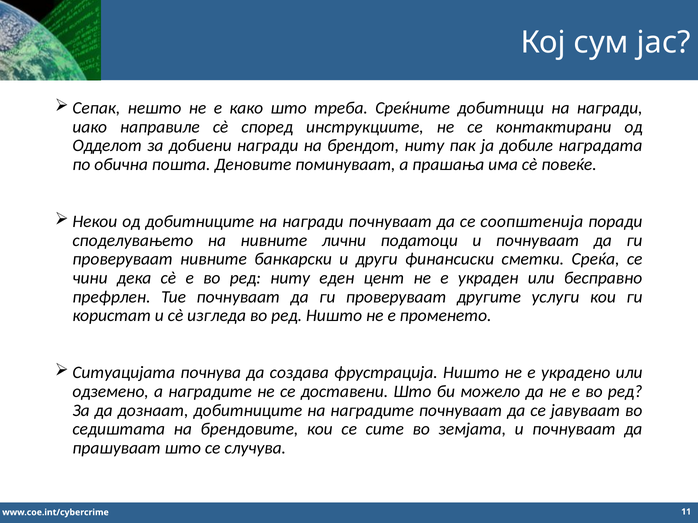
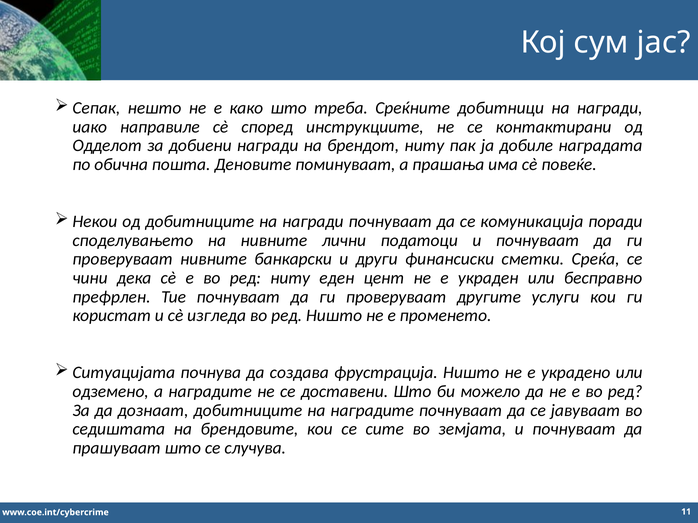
соопштенија: соопштенија -> комуникација
